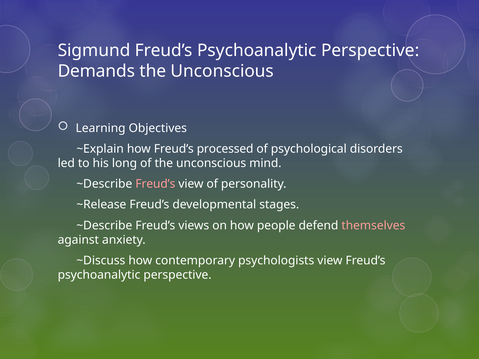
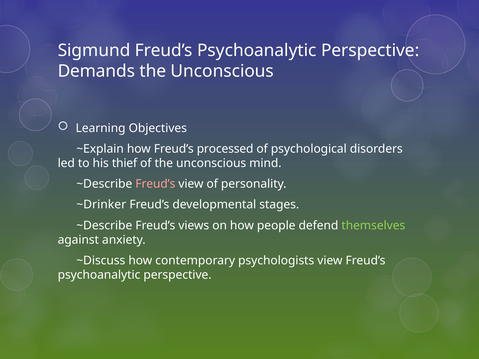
long: long -> thief
~Release: ~Release -> ~Drinker
themselves colour: pink -> light green
